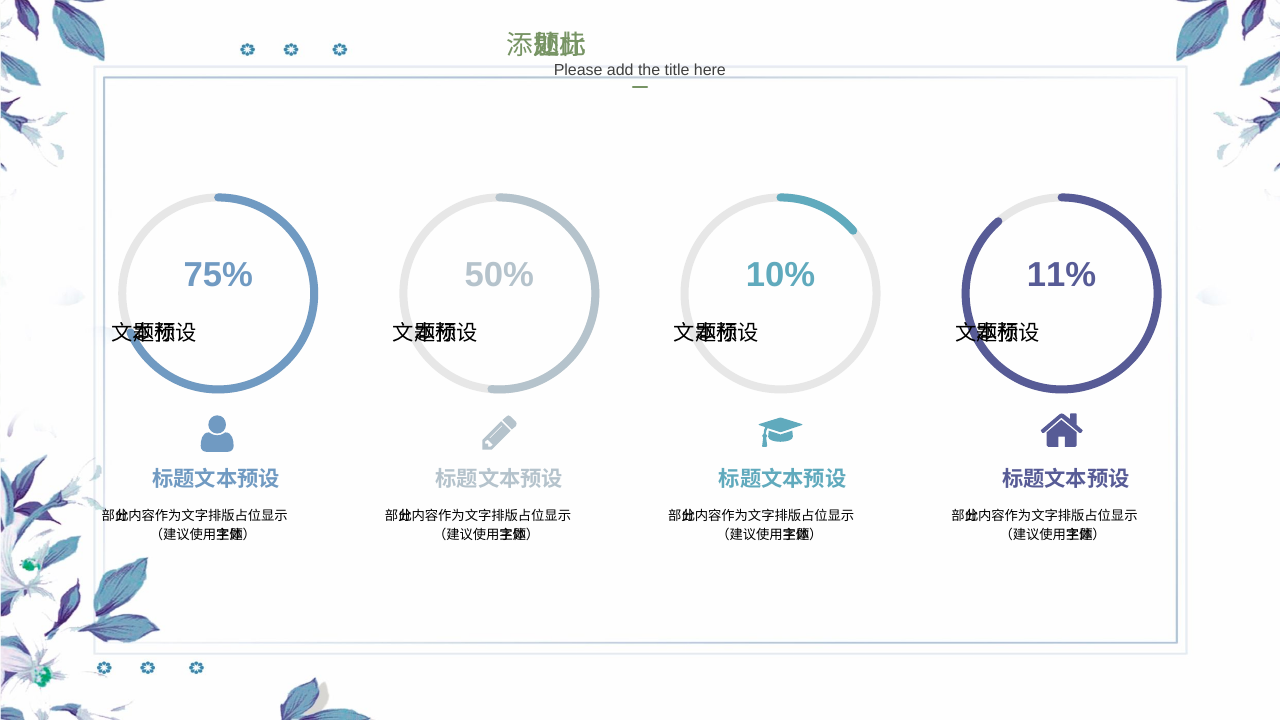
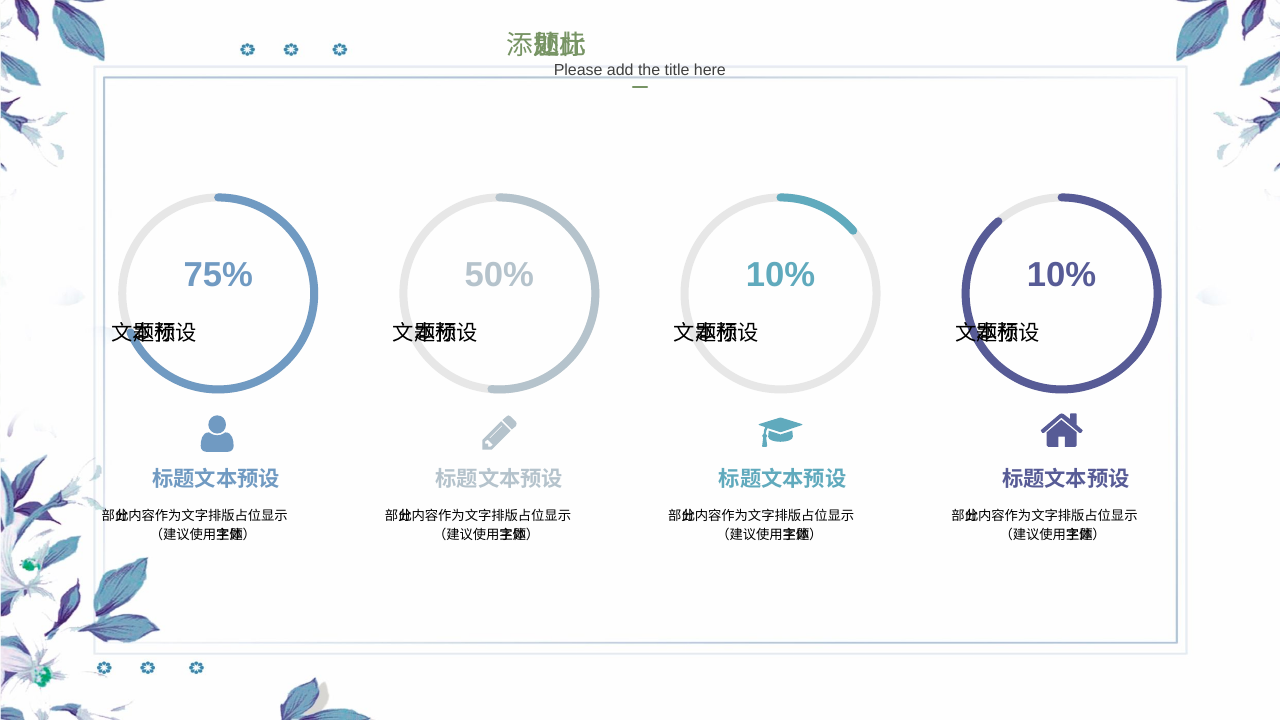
10% 11%: 11% -> 10%
